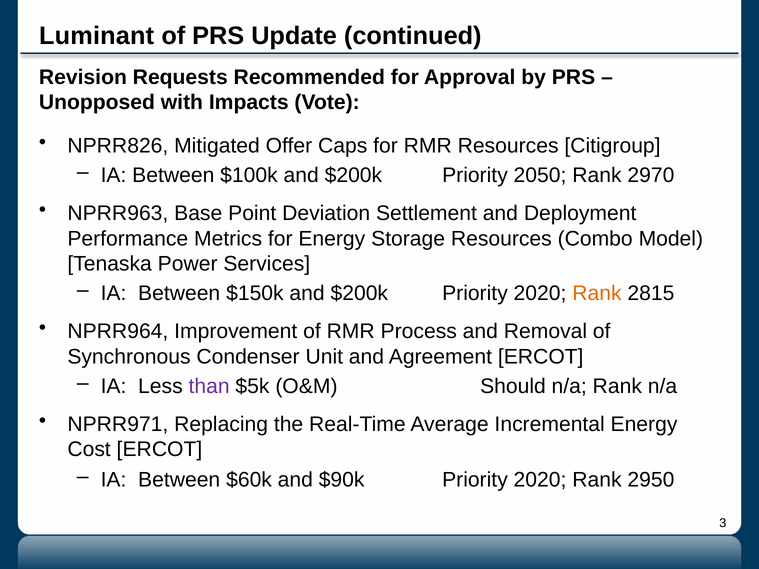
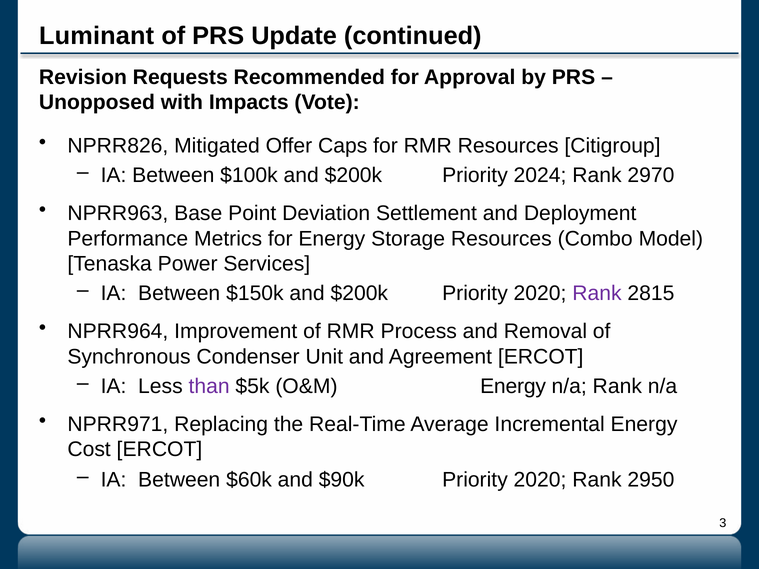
2050: 2050 -> 2024
Rank at (597, 294) colour: orange -> purple
O&M Should: Should -> Energy
